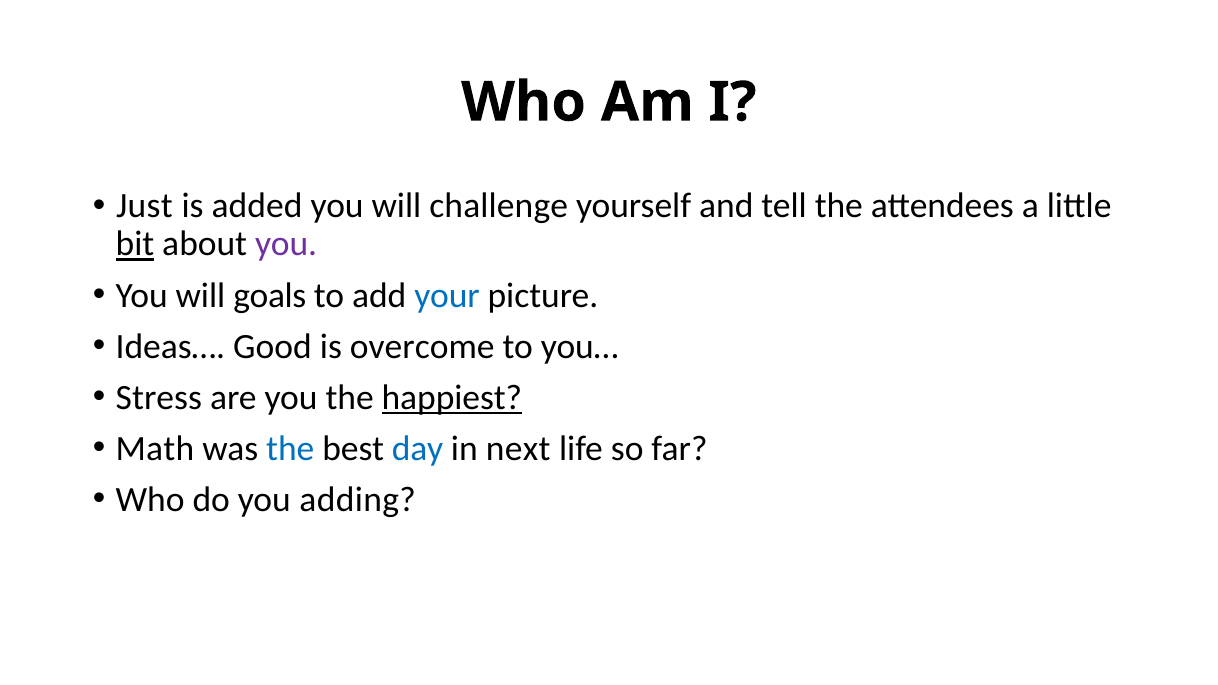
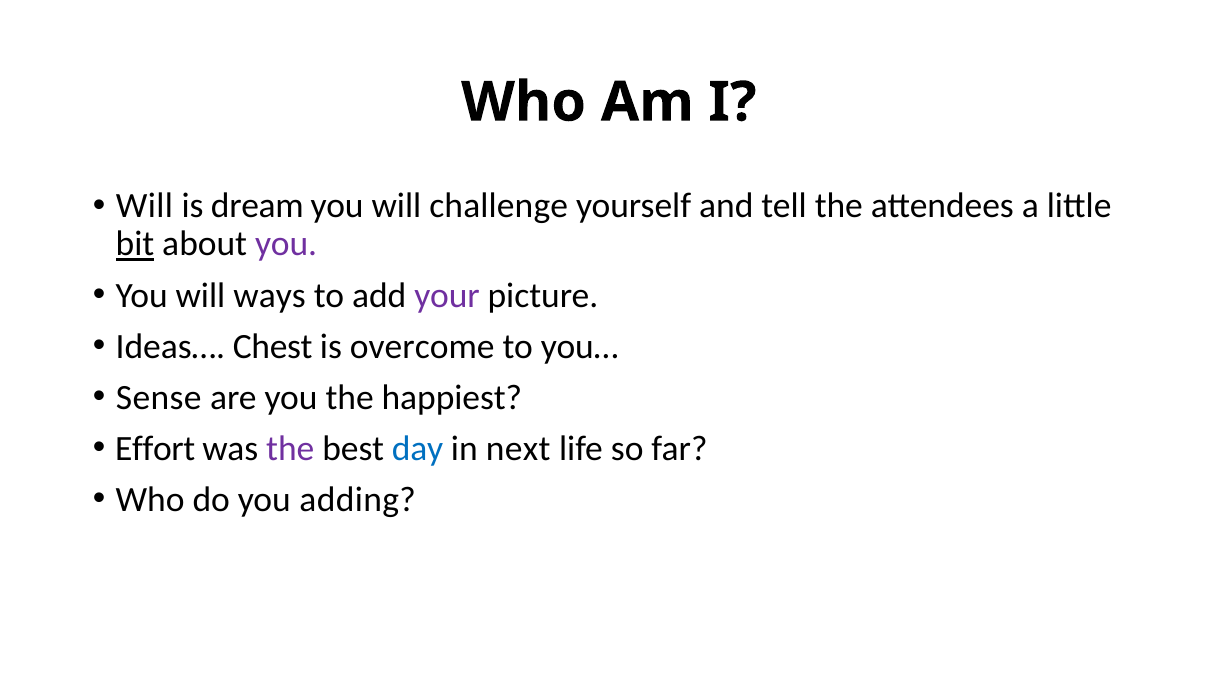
Just at (144, 206): Just -> Will
added: added -> dream
goals: goals -> ways
your colour: blue -> purple
Good: Good -> Chest
Stress: Stress -> Sense
happiest underline: present -> none
Math: Math -> Effort
the at (290, 449) colour: blue -> purple
